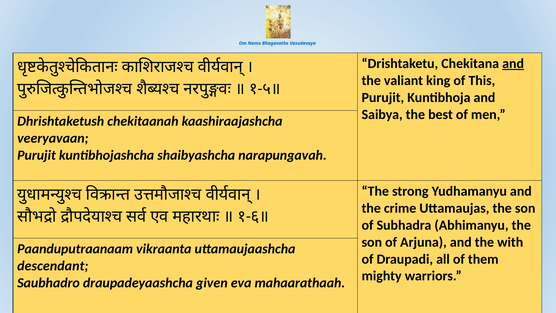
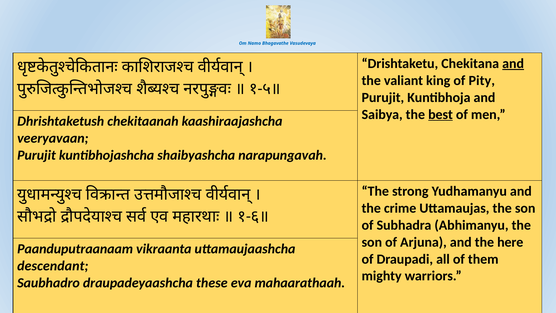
This: This -> Pity
best underline: none -> present
with: with -> here
given: given -> these
